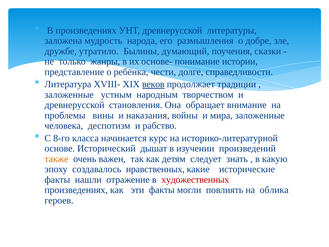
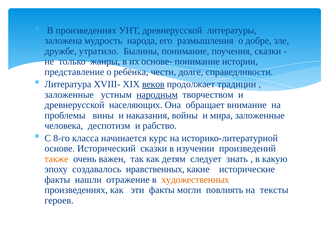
Былины думающий: думающий -> понимание
народным underline: none -> present
становления: становления -> населяющих
Исторический дышат: дышат -> сказки
художественных colour: red -> orange
облика: облика -> тексты
